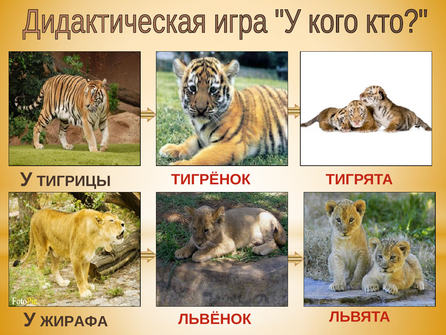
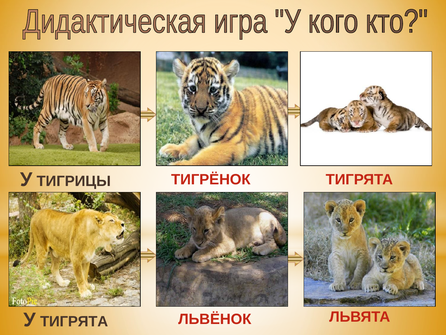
У ЖИРАФА: ЖИРАФА -> ТИГРЯТА
